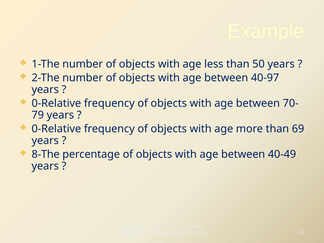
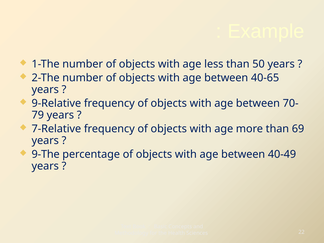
40-97: 40-97 -> 40-65
0-Relative at (56, 103): 0-Relative -> 9-Relative
0-Relative at (56, 129): 0-Relative -> 7-Relative
8-The: 8-The -> 9-The
